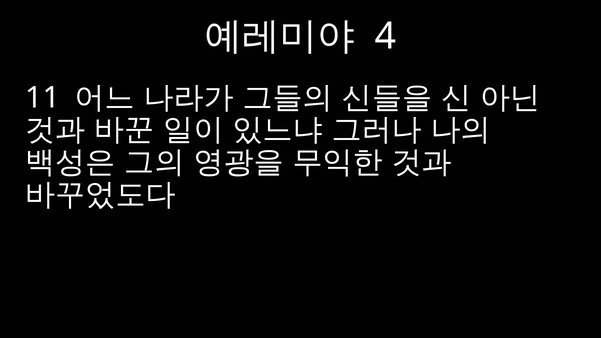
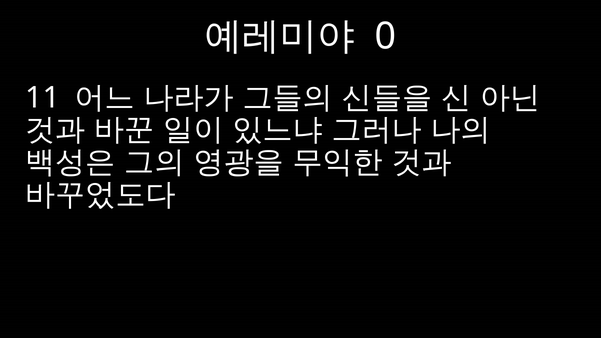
4: 4 -> 0
